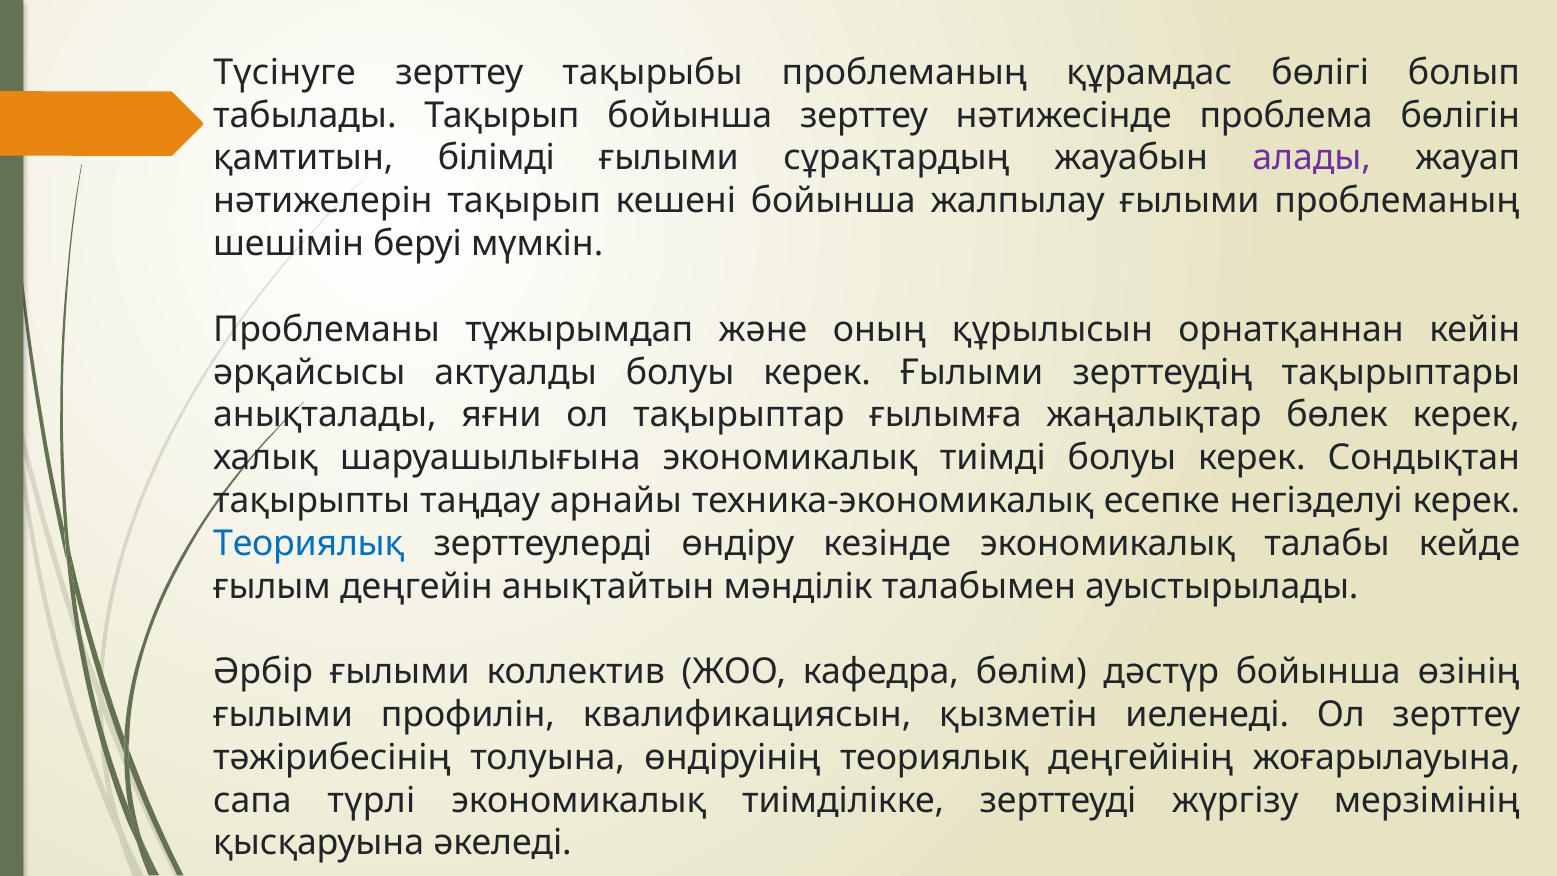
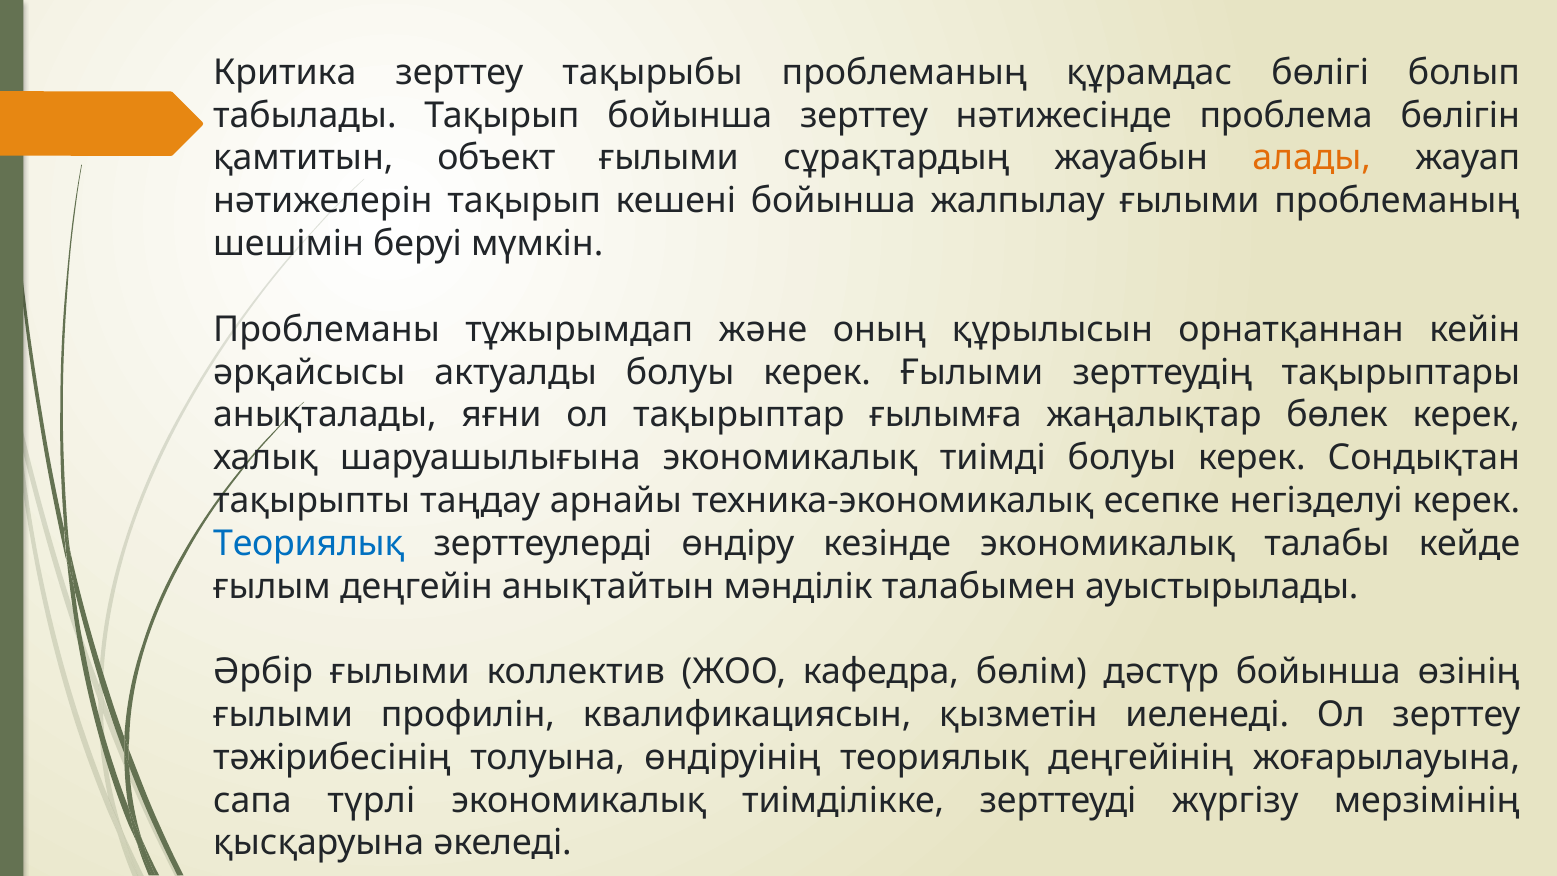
Түсінуге: Түсінуге -> Критика
білімді: білімді -> объект
алады colour: purple -> orange
